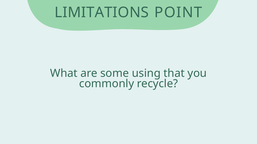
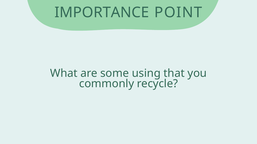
LIMITATIONS: LIMITATIONS -> IMPORTANCE
